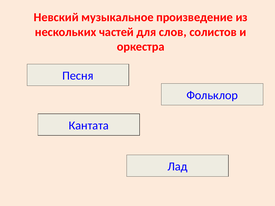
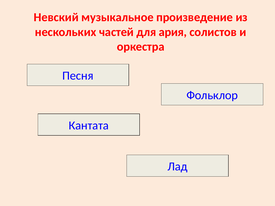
слов: слов -> ария
